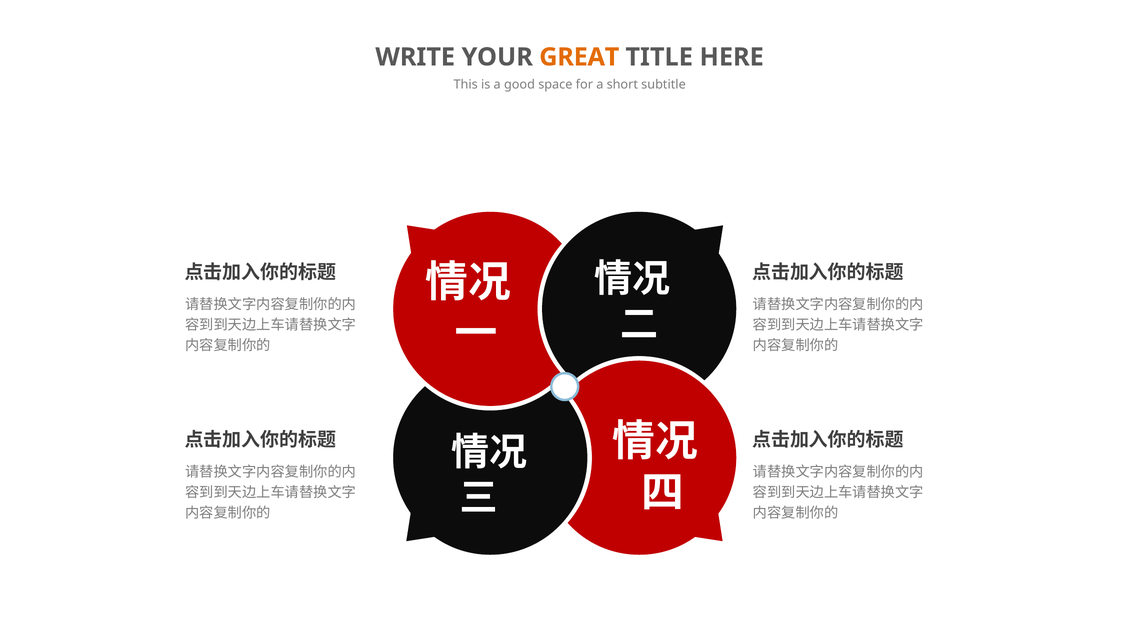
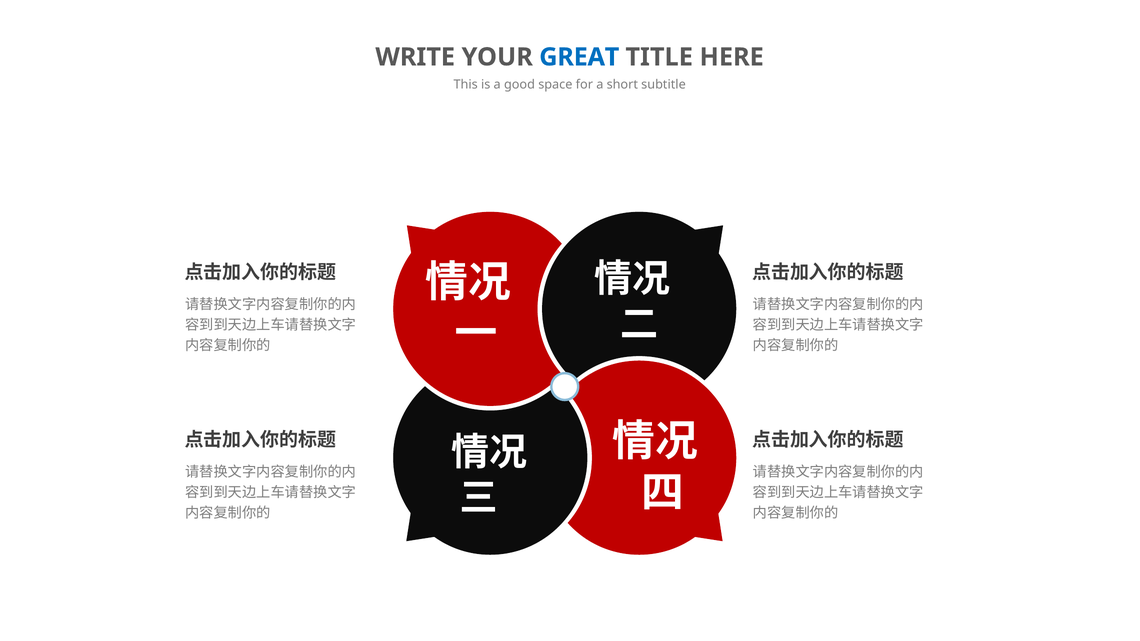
GREAT colour: orange -> blue
